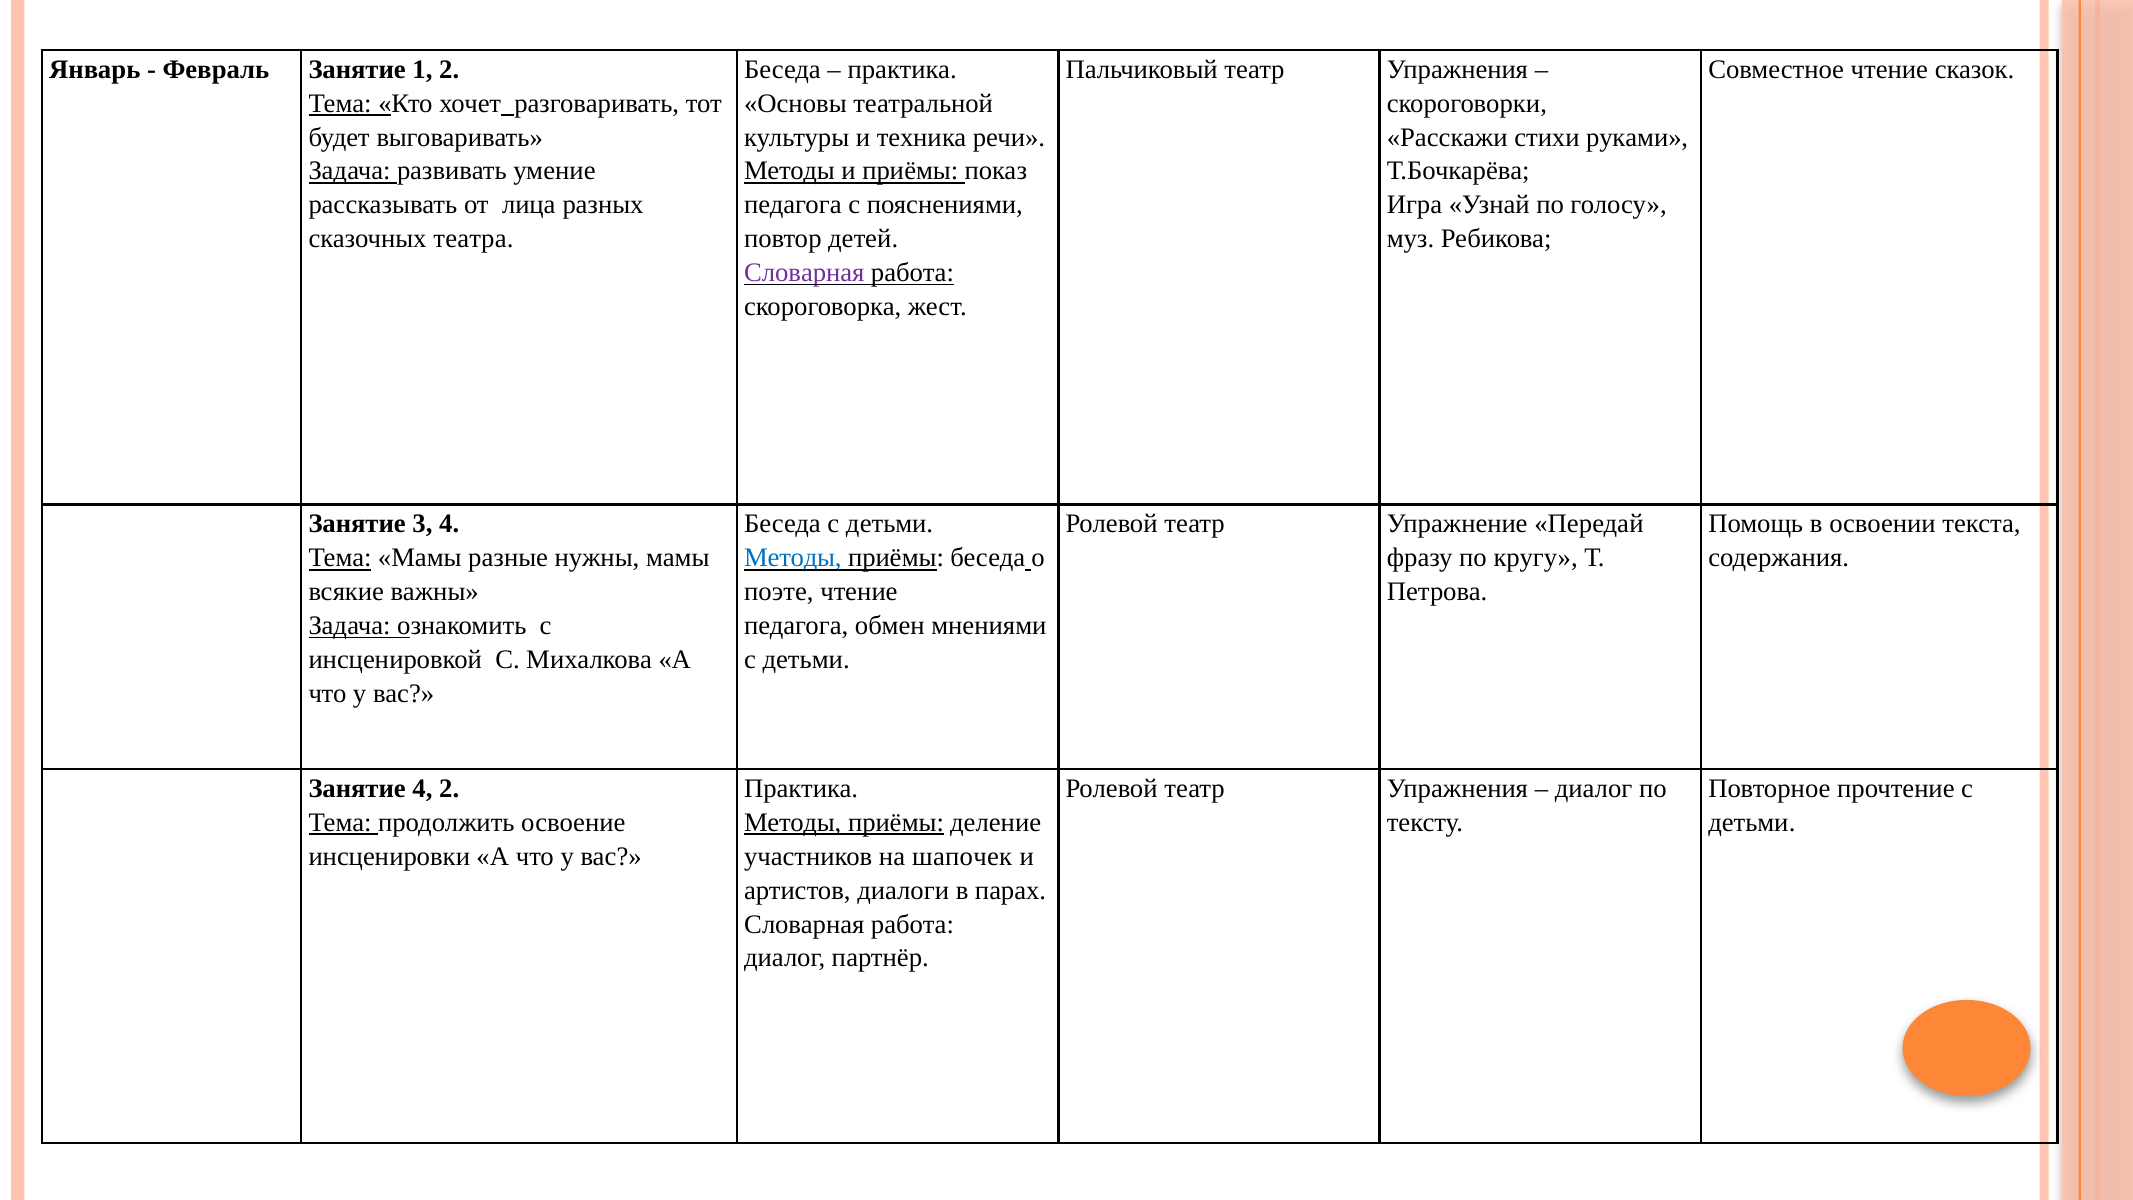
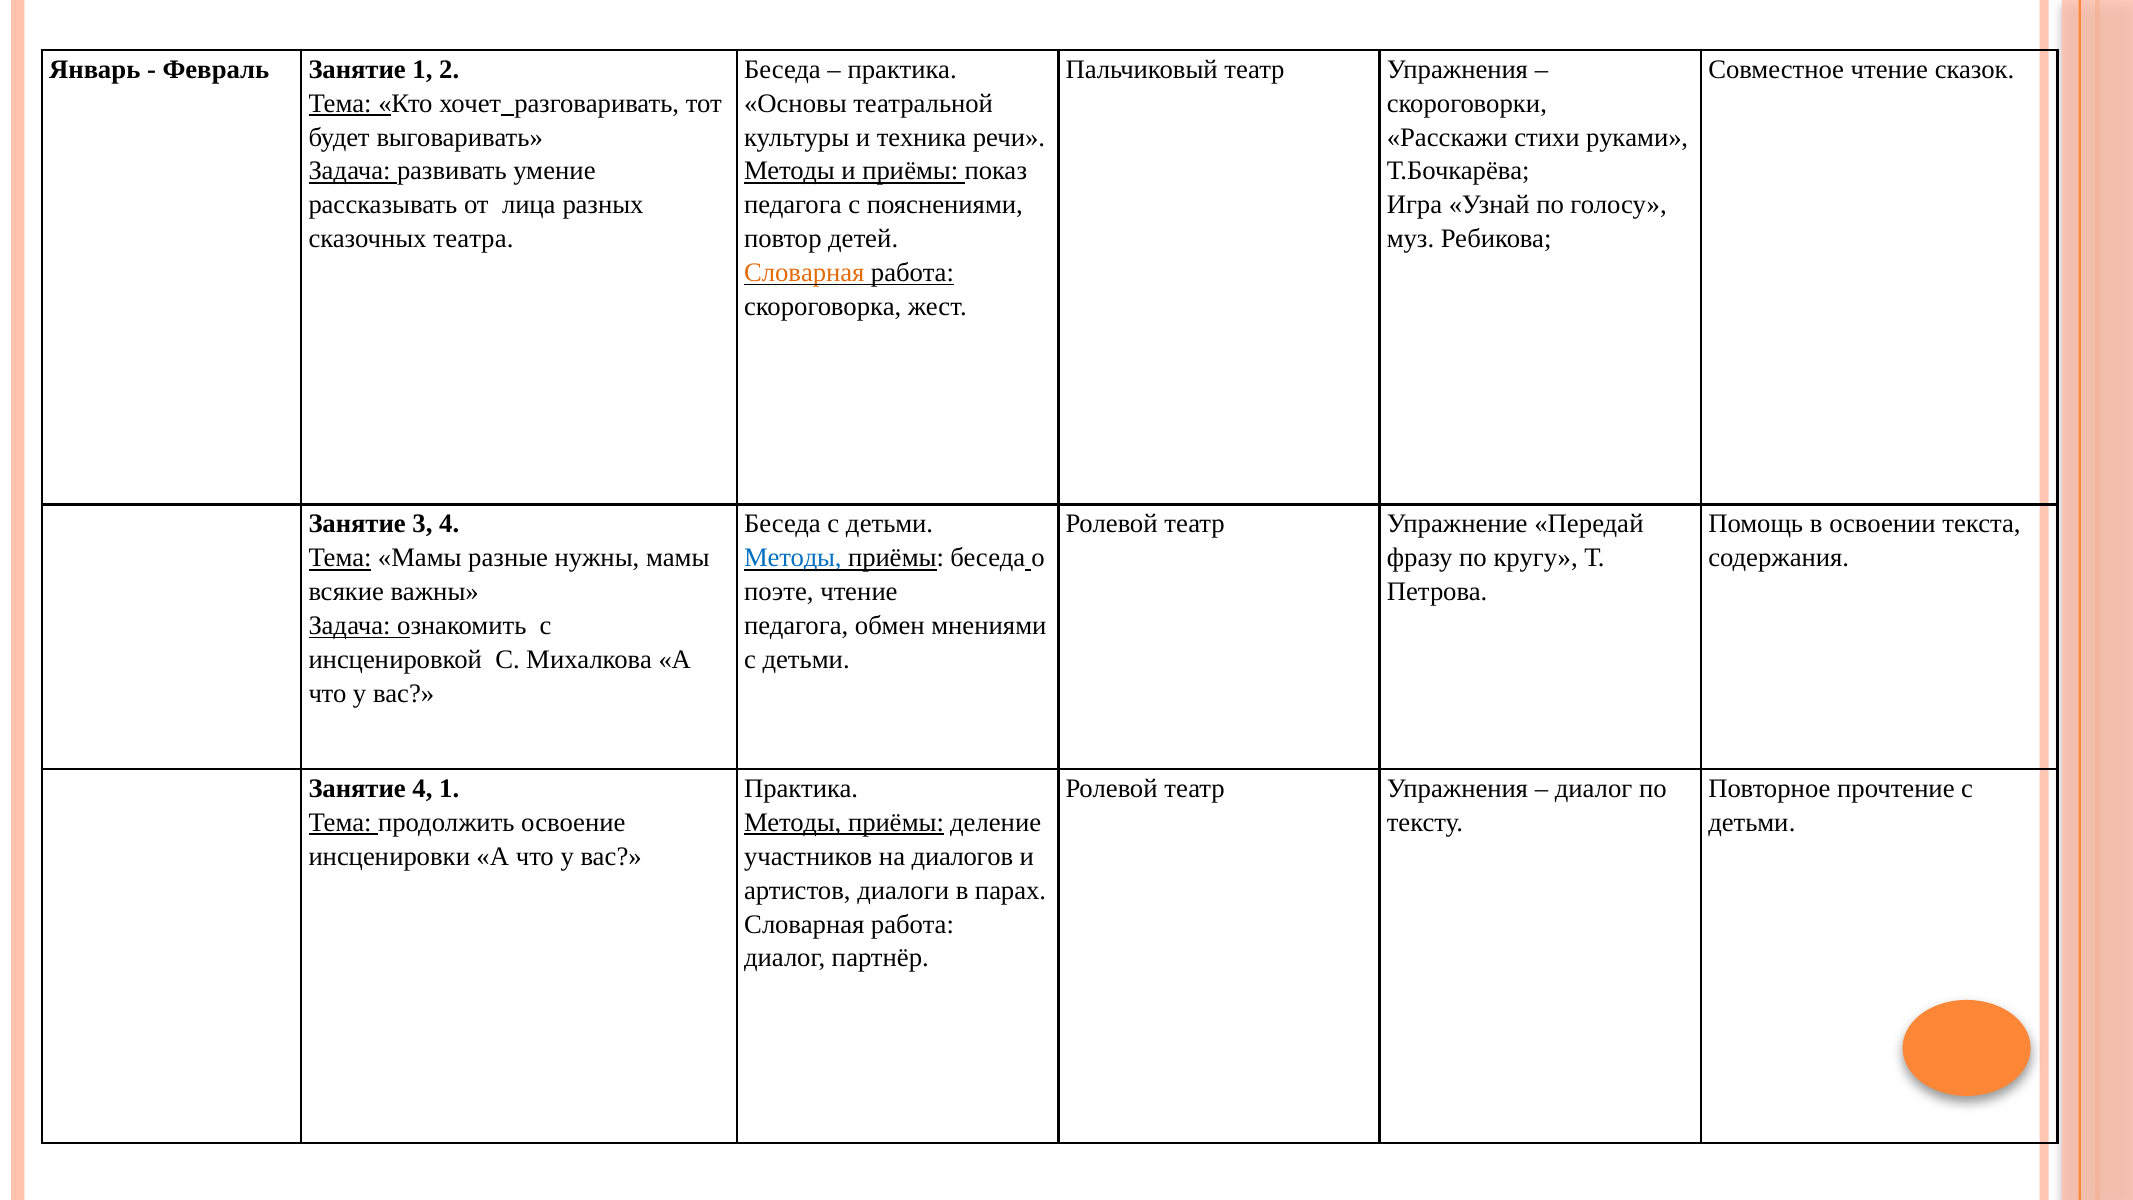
Словарная at (804, 273) colour: purple -> orange
4 2: 2 -> 1
шапочек: шапочек -> диалогов
